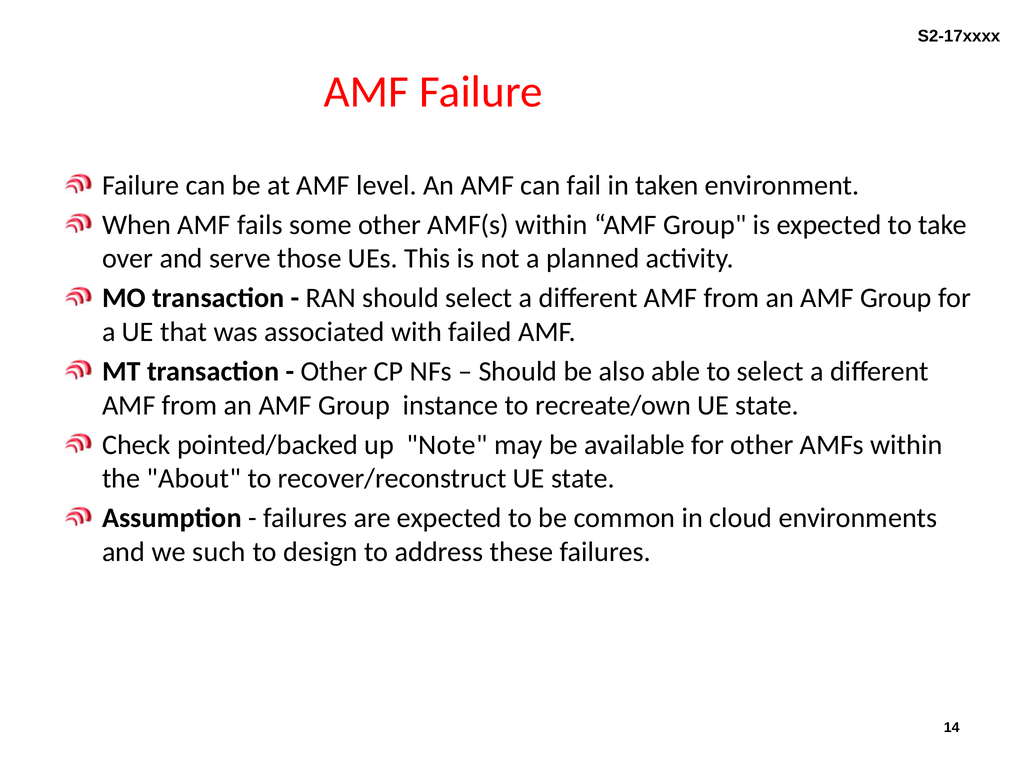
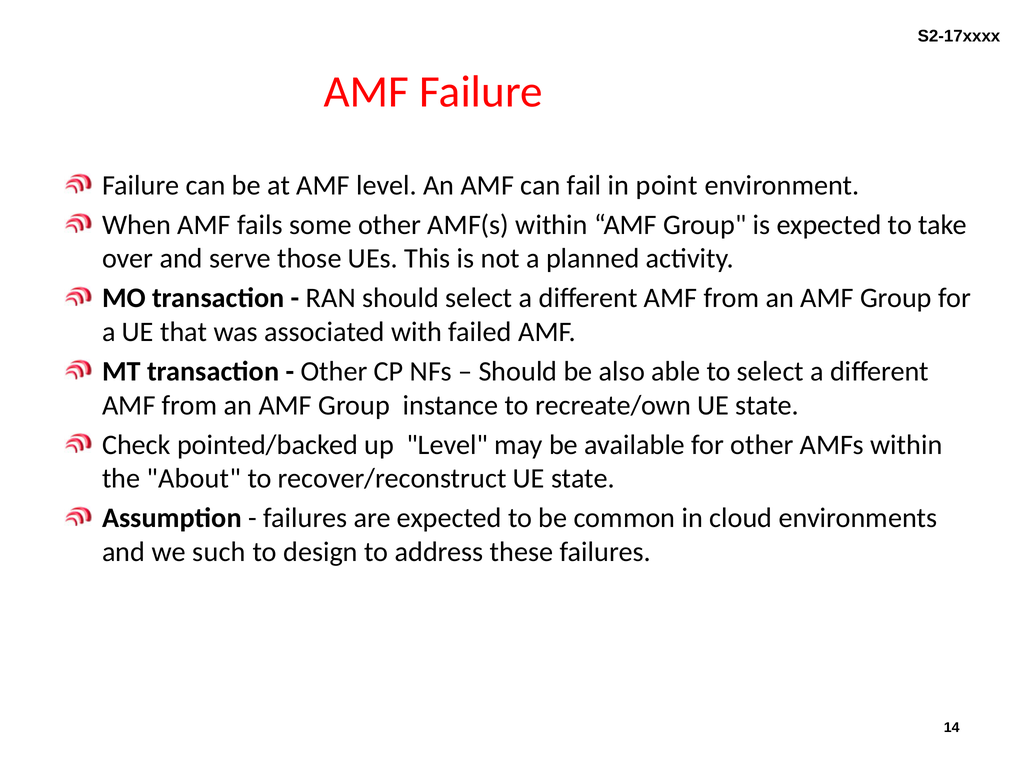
taken: taken -> point
up Note: Note -> Level
